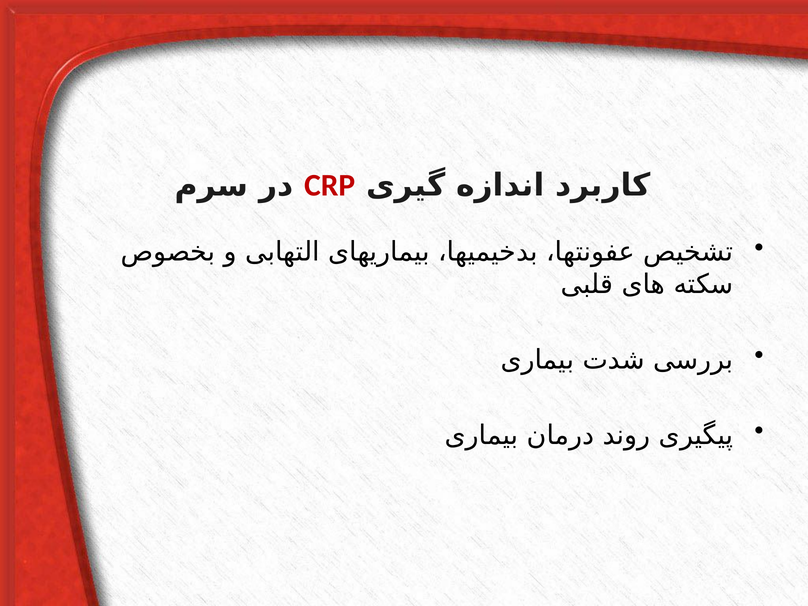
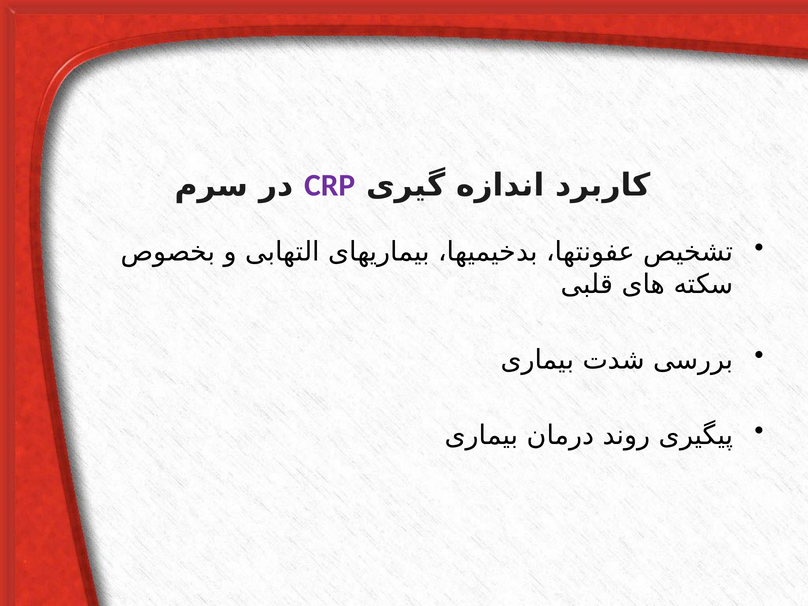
CRP colour: red -> purple
